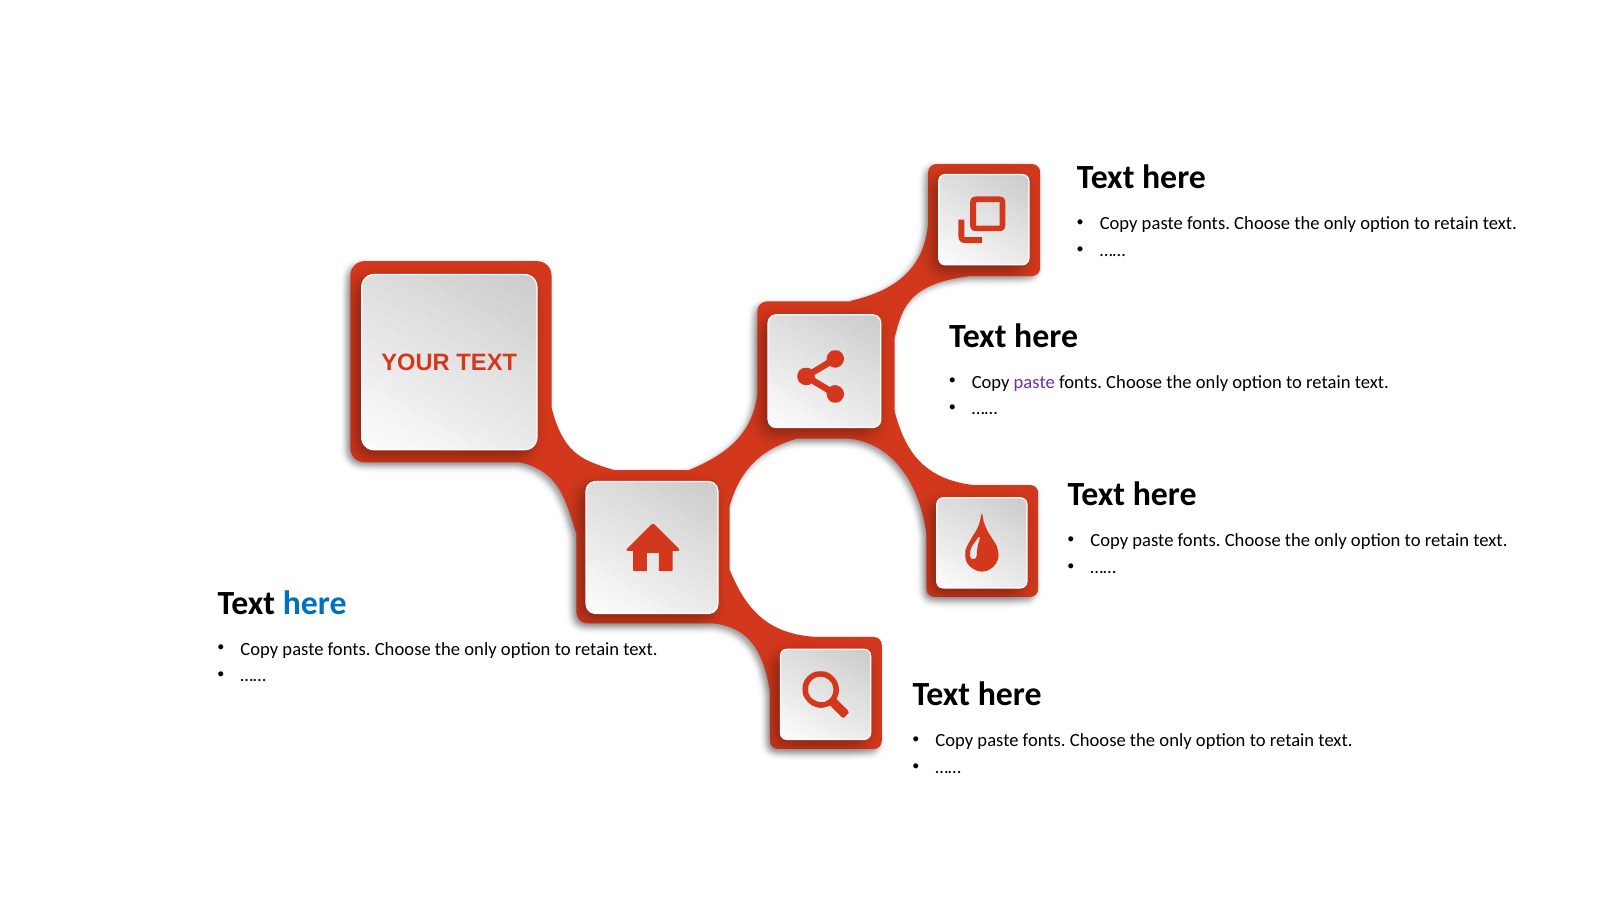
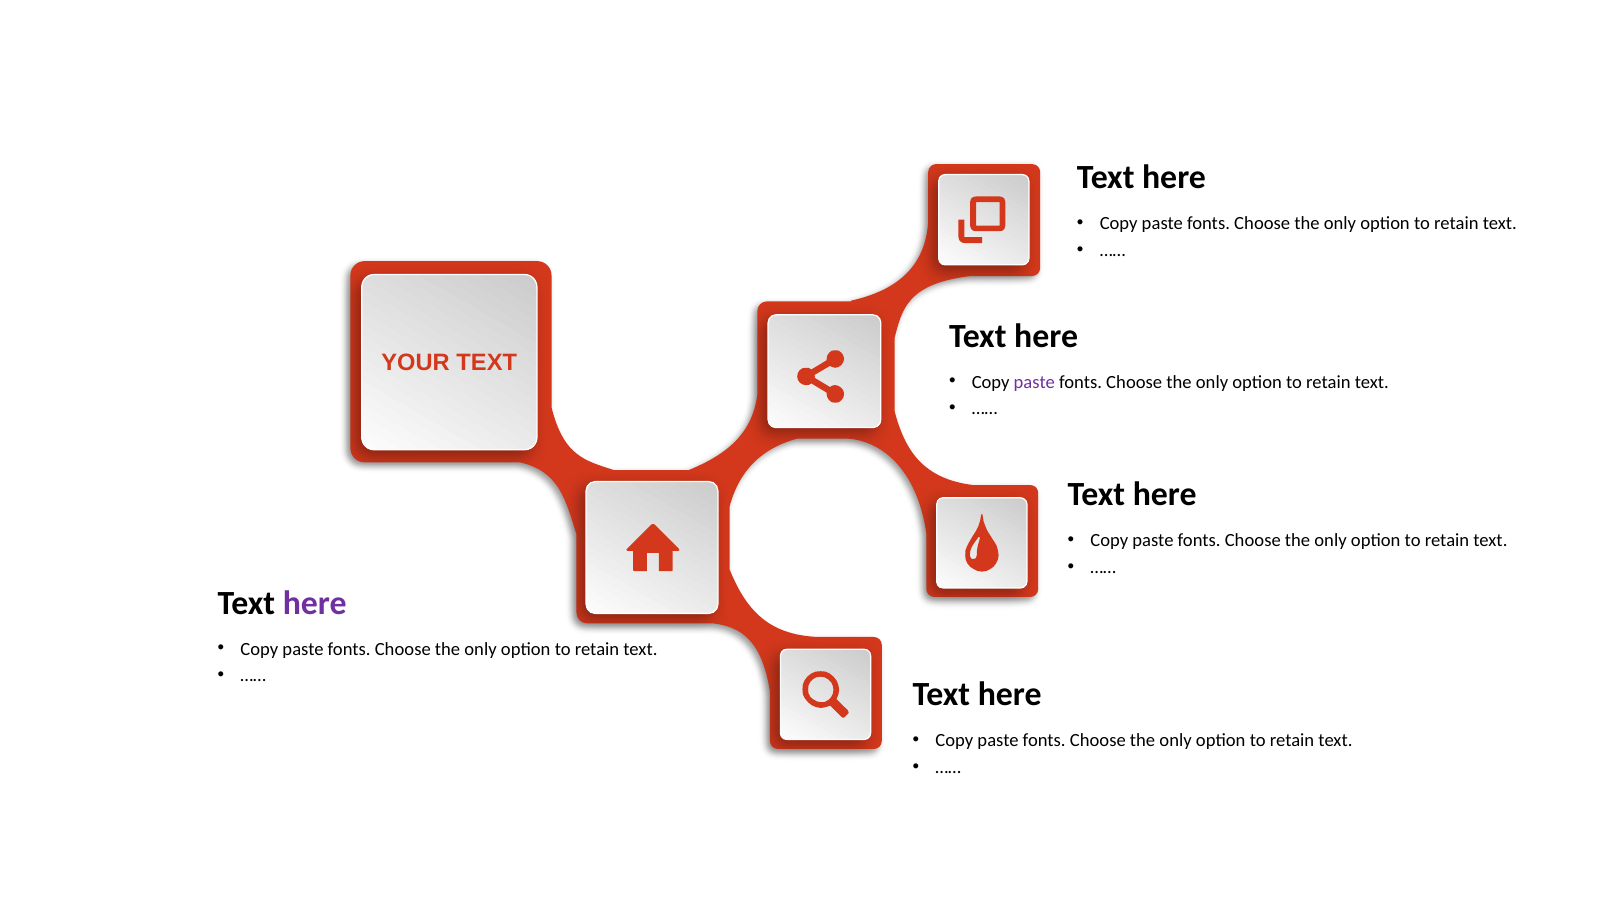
here at (315, 603) colour: blue -> purple
